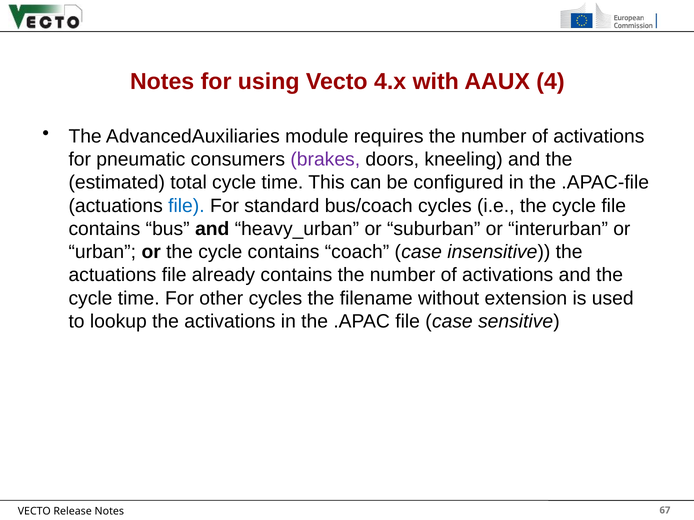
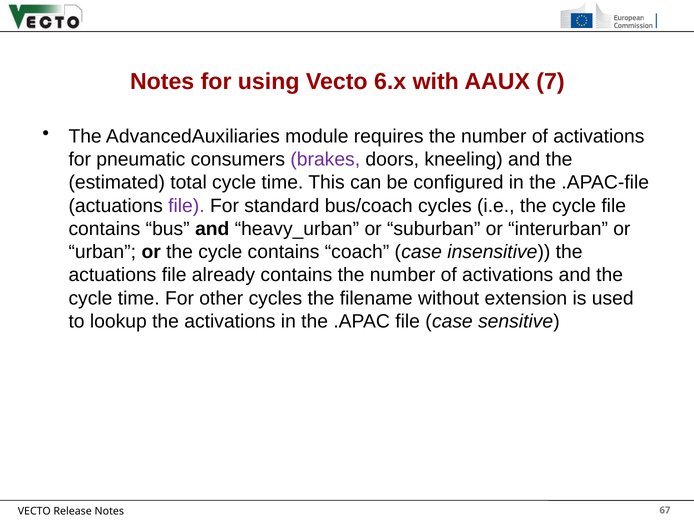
4.x: 4.x -> 6.x
4: 4 -> 7
file at (186, 206) colour: blue -> purple
